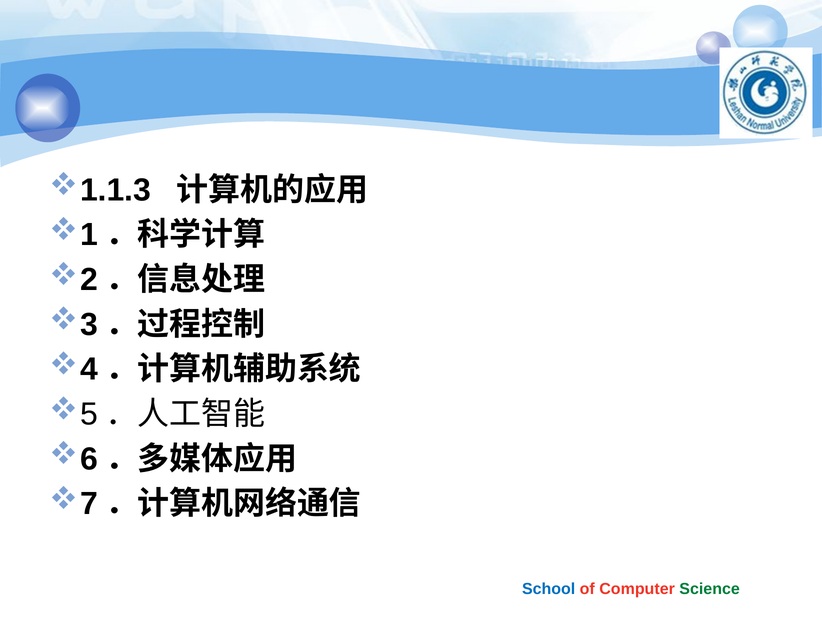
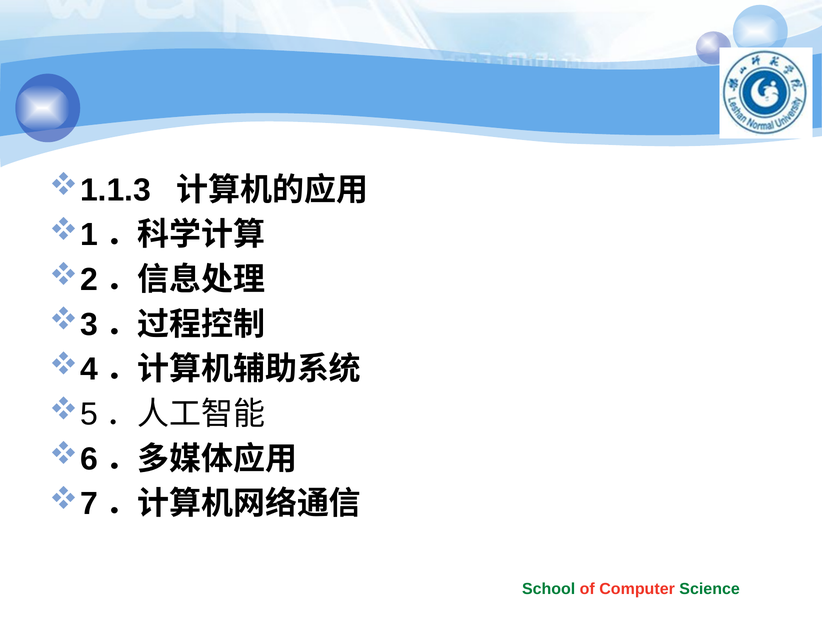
School colour: blue -> green
